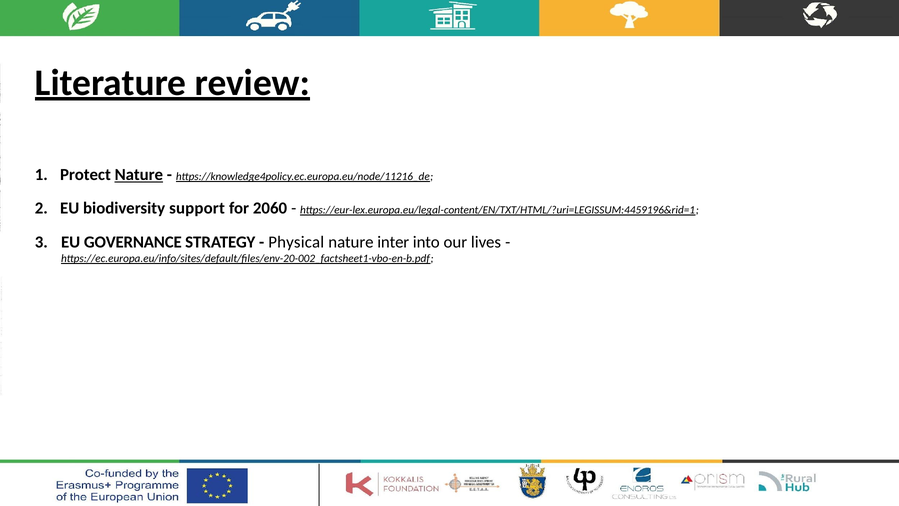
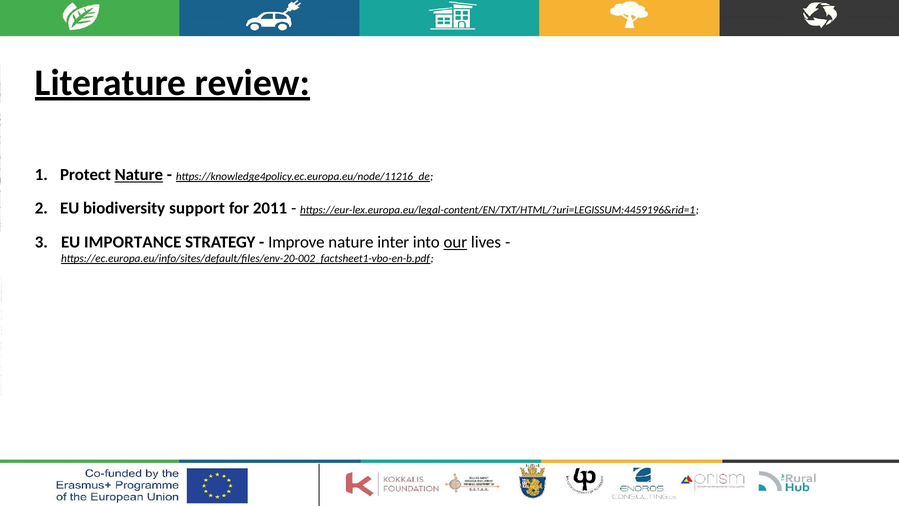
2060: 2060 -> 2011
GOVERNANCE: GOVERNANCE -> IMPORTANCE
Physical: Physical -> Improve
our underline: none -> present
